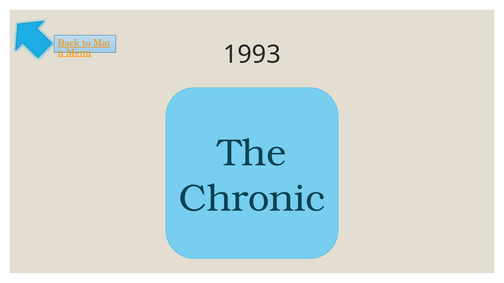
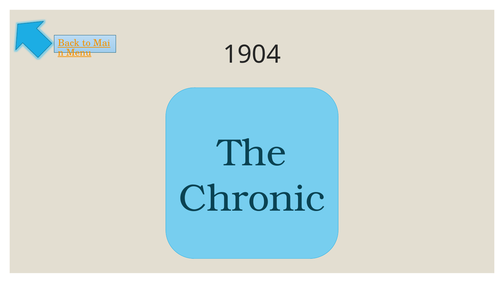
1993: 1993 -> 1904
